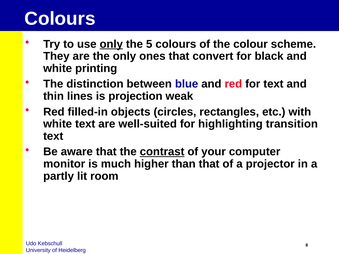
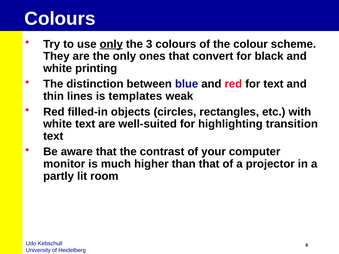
5: 5 -> 3
projection: projection -> templates
contrast underline: present -> none
